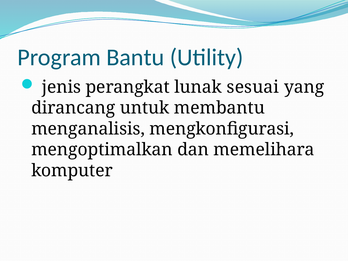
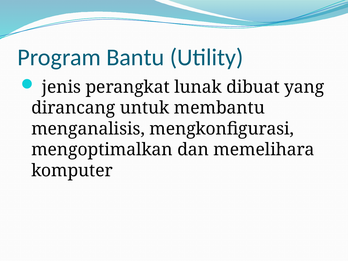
sesuai: sesuai -> dibuat
